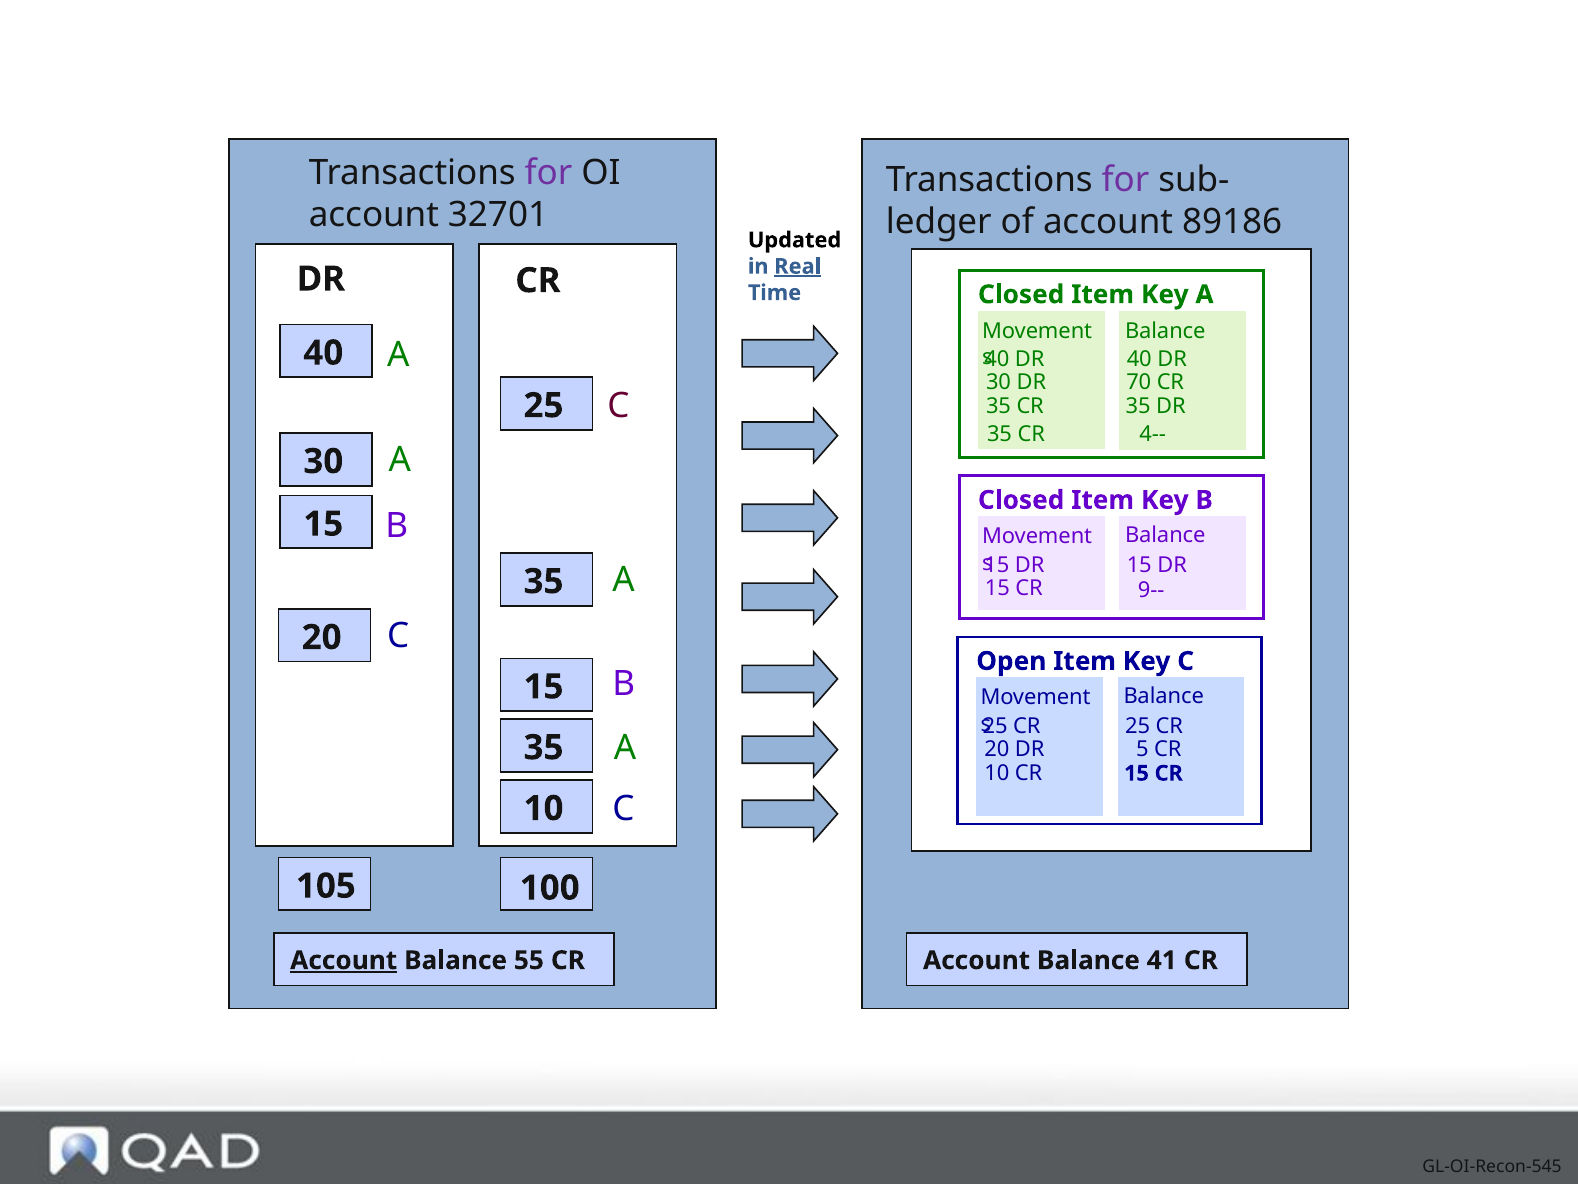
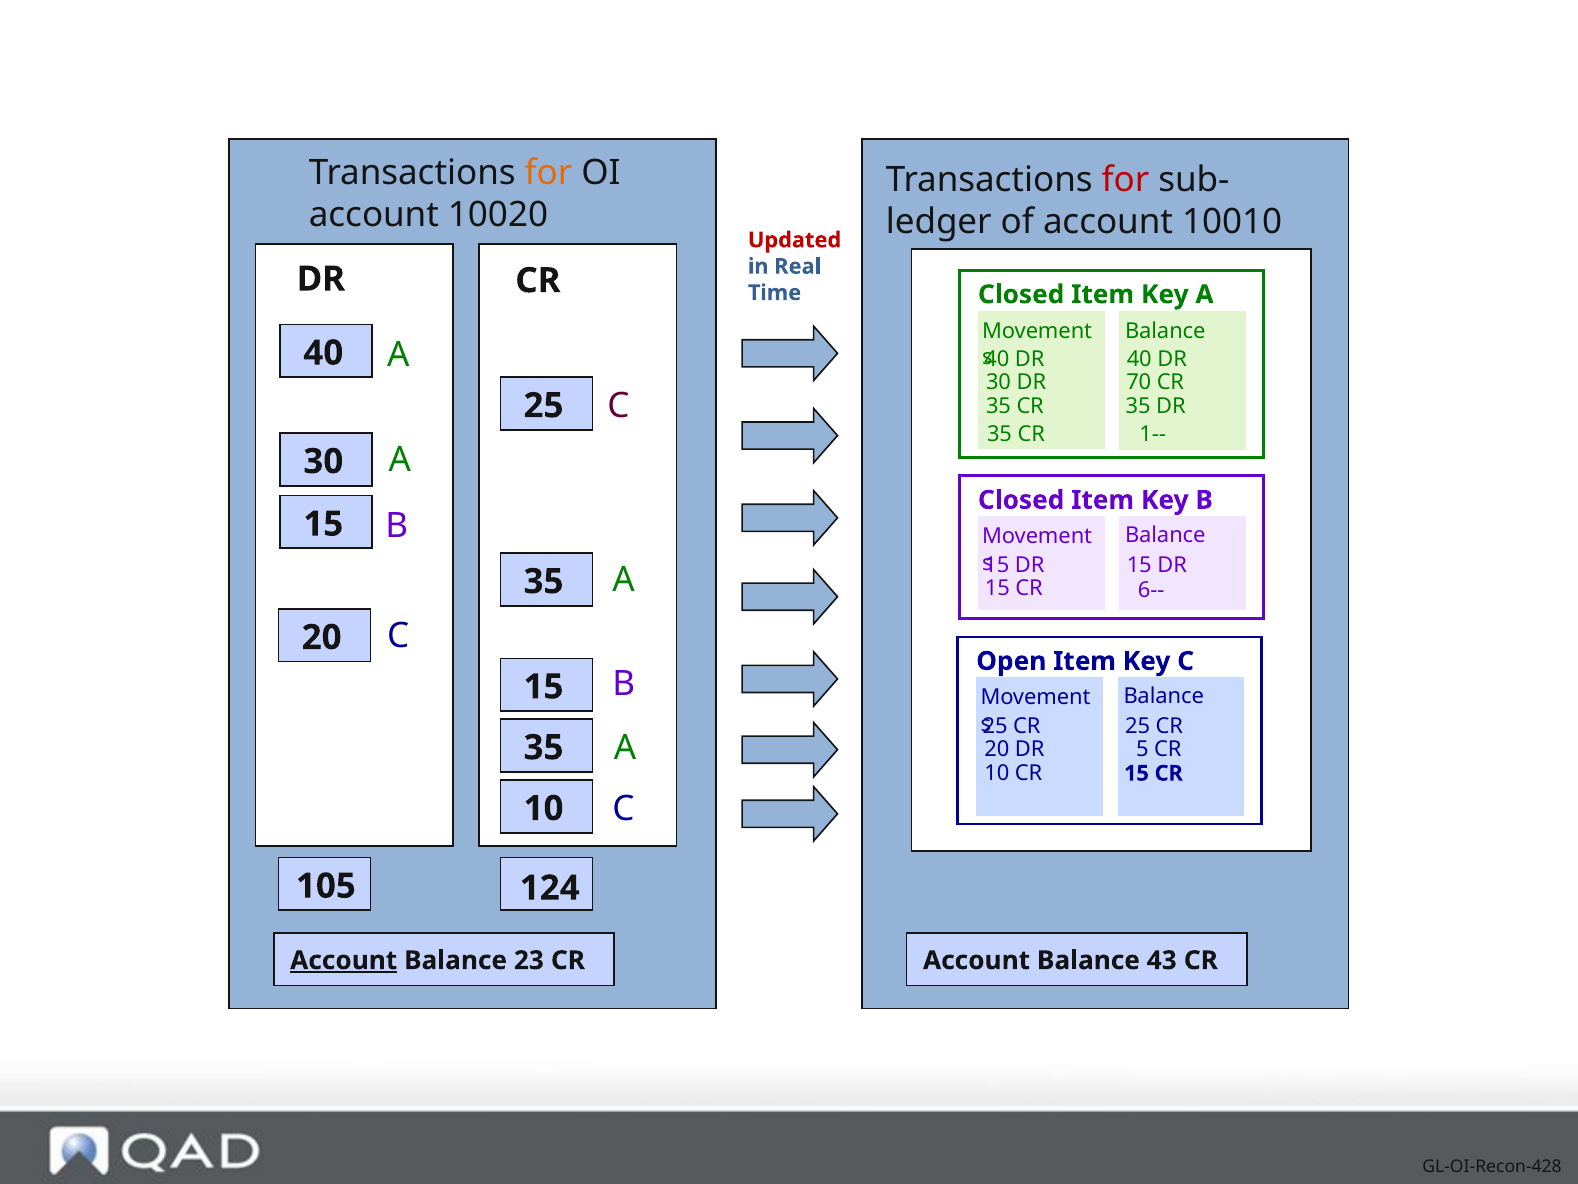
for at (548, 173) colour: purple -> orange
for at (1125, 180) colour: purple -> red
32701: 32701 -> 10020
89186: 89186 -> 10010
Updated colour: black -> red
Real underline: present -> none
4--: 4-- -> 1--
9--: 9-- -> 6--
100: 100 -> 124
55: 55 -> 23
41: 41 -> 43
GL-OI-Recon-545: GL-OI-Recon-545 -> GL-OI-Recon-428
